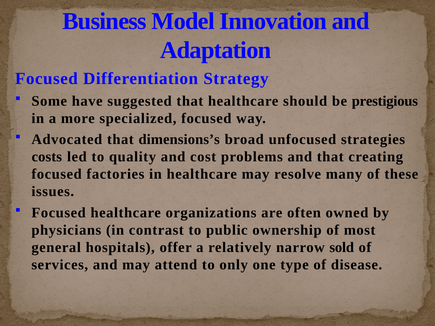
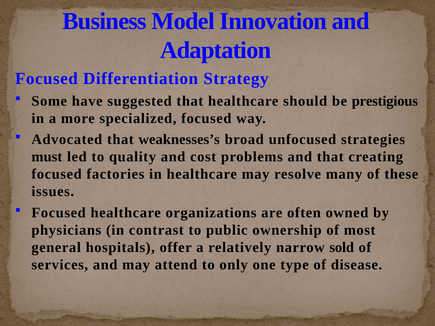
dimensions’s: dimensions’s -> weaknesses’s
costs: costs -> must
